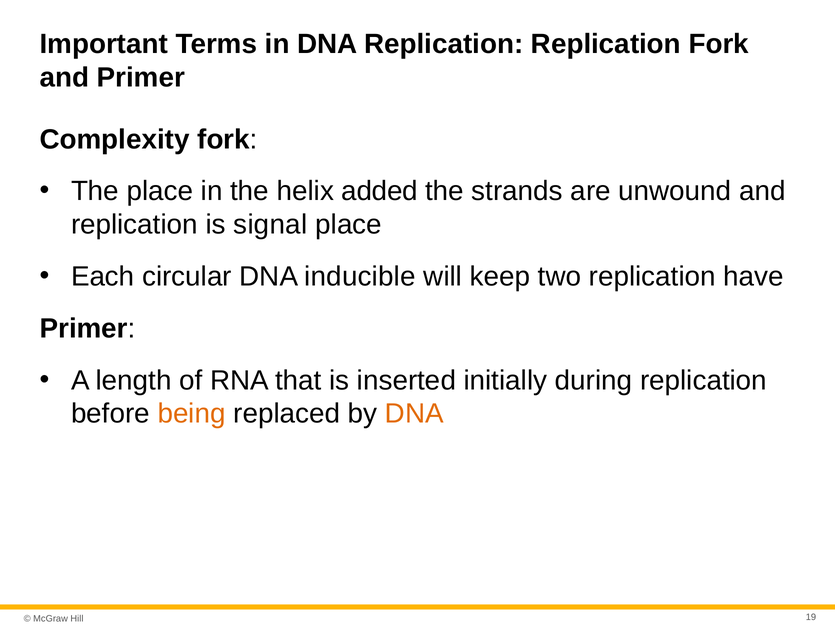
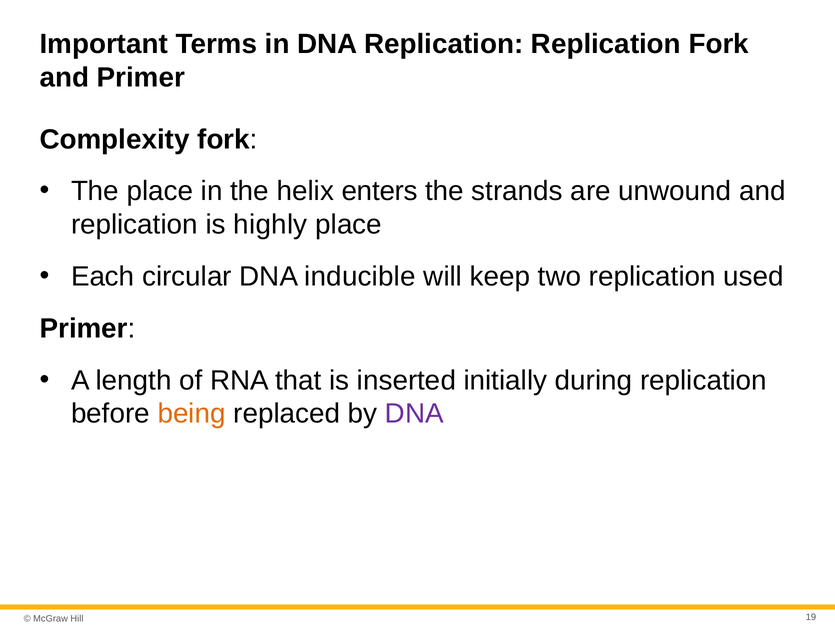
added: added -> enters
signal: signal -> highly
have: have -> used
DNA at (414, 414) colour: orange -> purple
